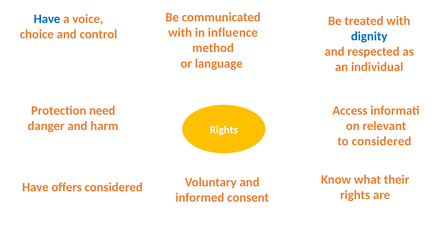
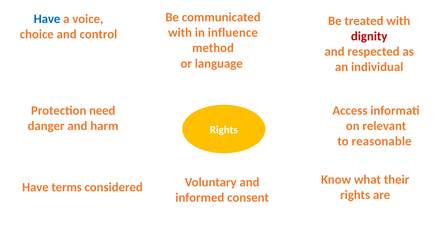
dignity colour: blue -> red
to considered: considered -> reasonable
offers: offers -> terms
